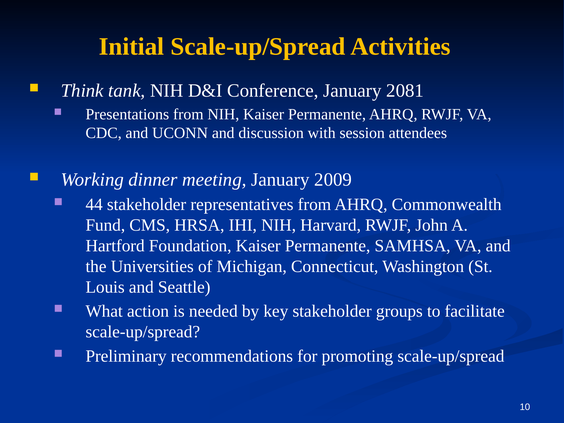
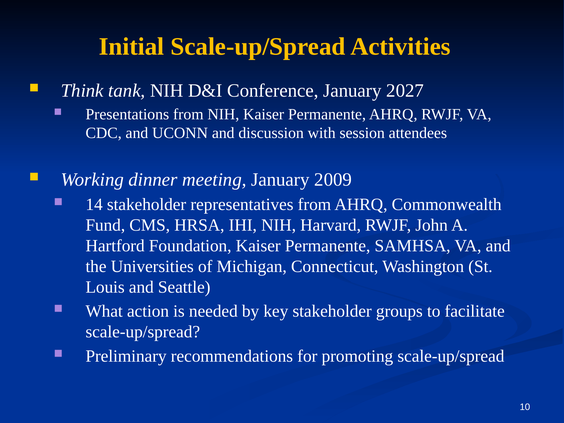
2081: 2081 -> 2027
44: 44 -> 14
